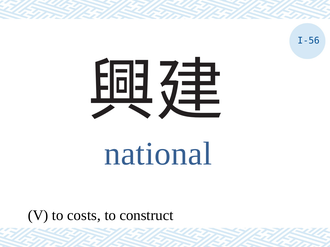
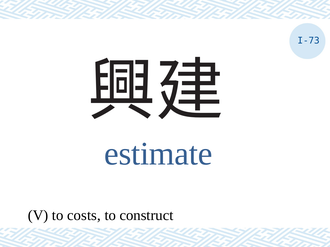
I-56: I-56 -> I-73
national: national -> estimate
